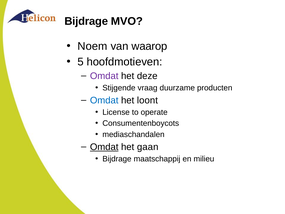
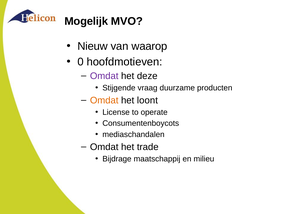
Bijdrage at (86, 21): Bijdrage -> Mogelijk
Noem: Noem -> Nieuw
5: 5 -> 0
Omdat at (104, 100) colour: blue -> orange
Omdat at (104, 147) underline: present -> none
gaan: gaan -> trade
